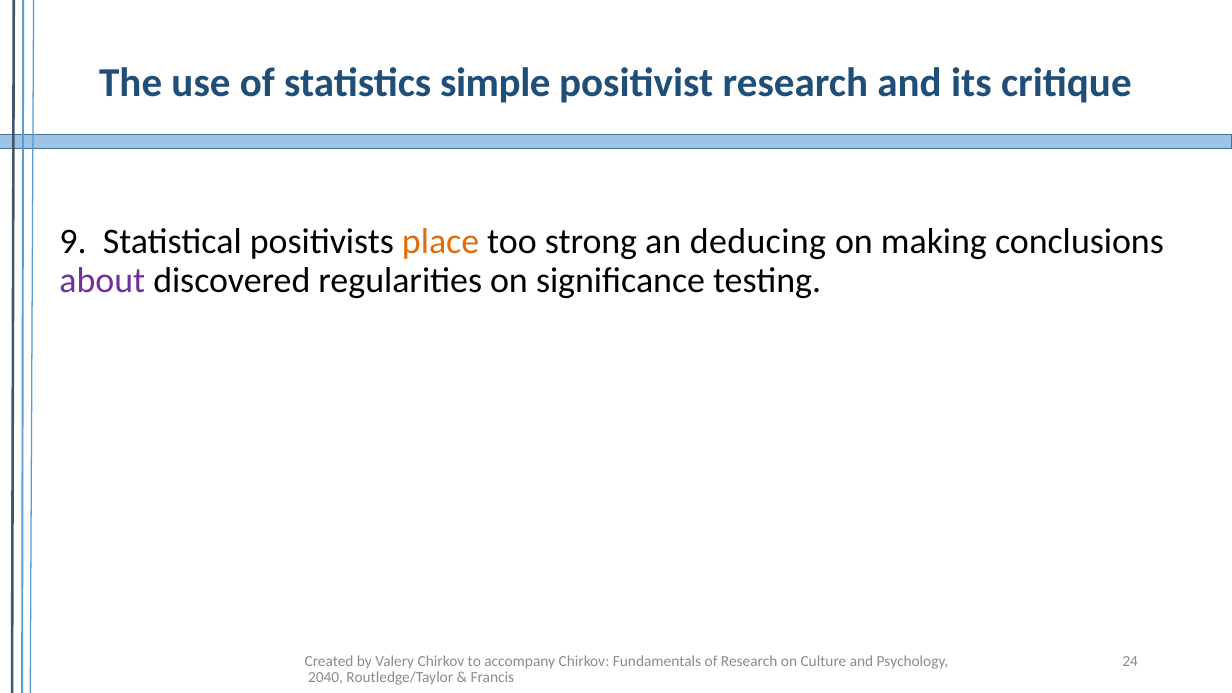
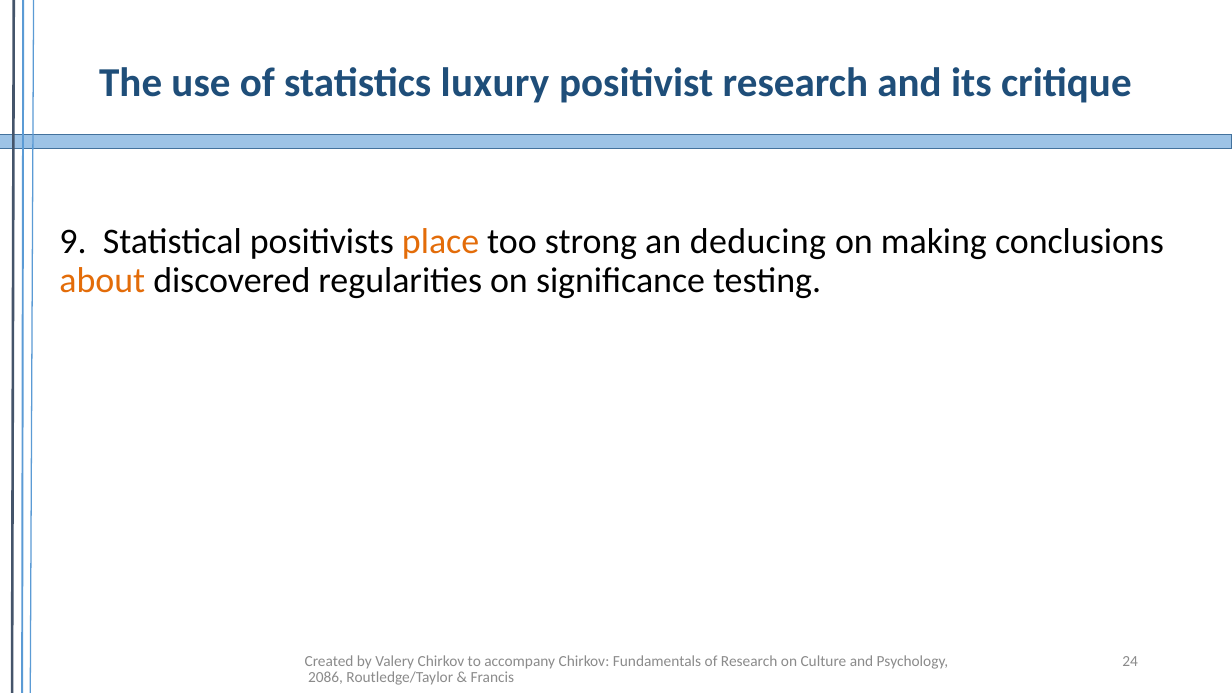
simple: simple -> luxury
about colour: purple -> orange
2040: 2040 -> 2086
